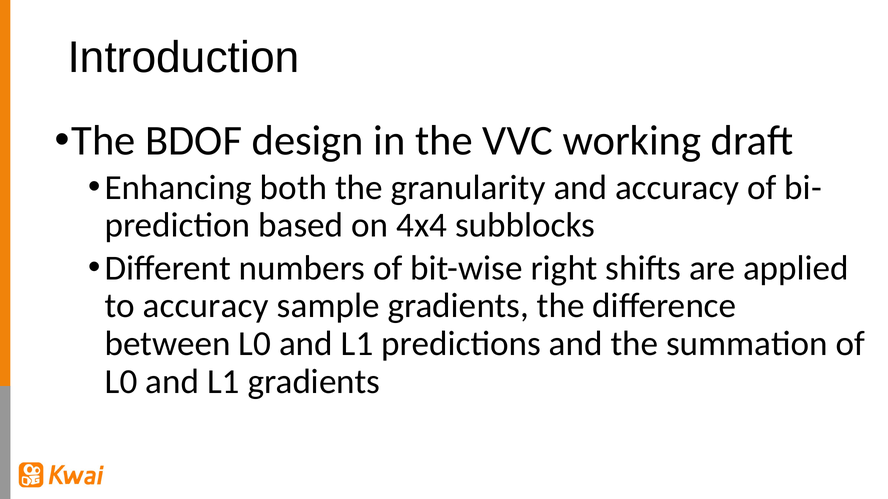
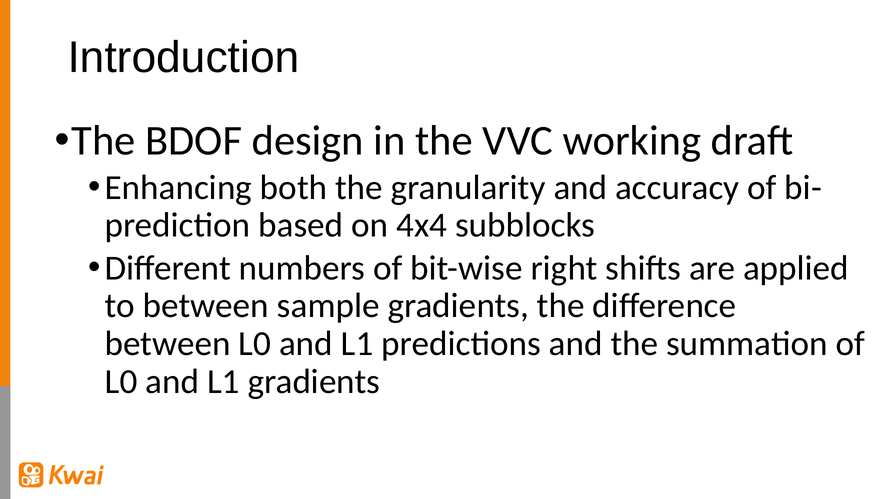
to accuracy: accuracy -> between
